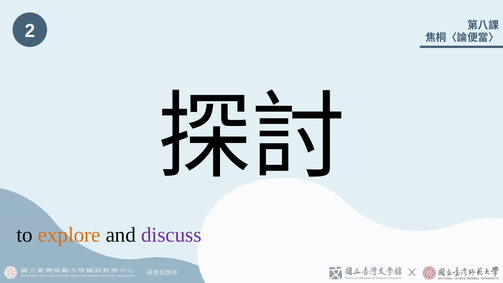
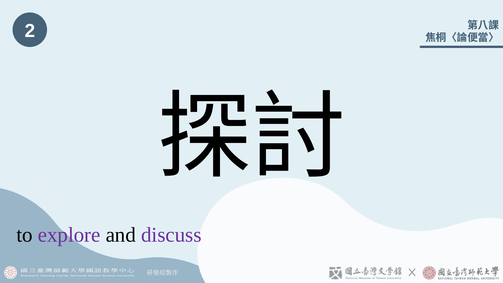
explore colour: orange -> purple
